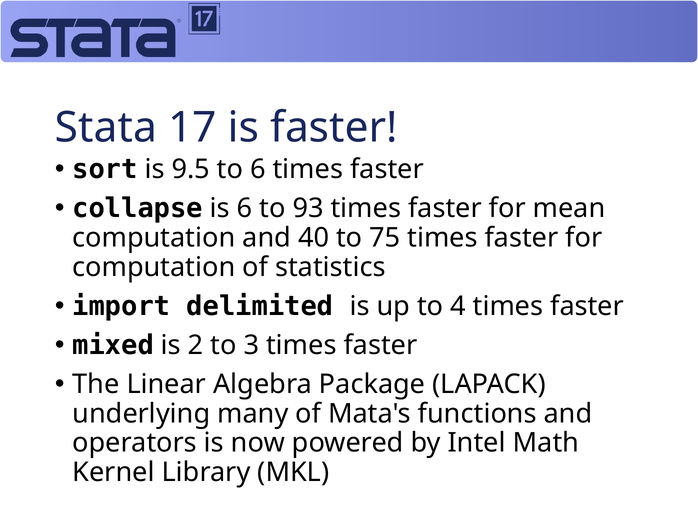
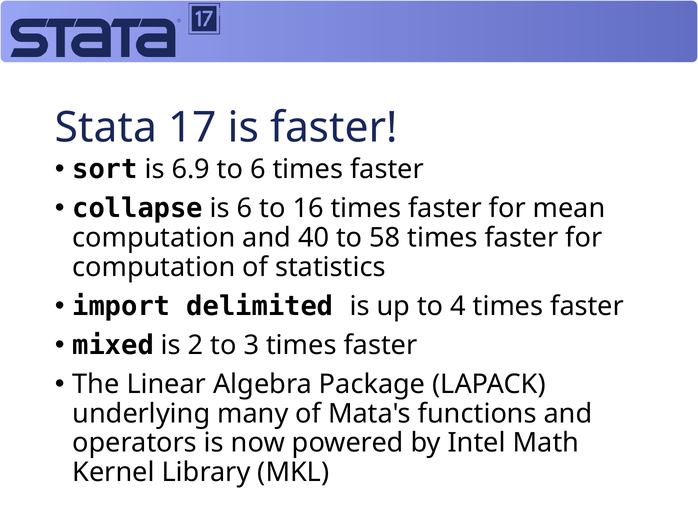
9.5: 9.5 -> 6.9
93: 93 -> 16
75: 75 -> 58
